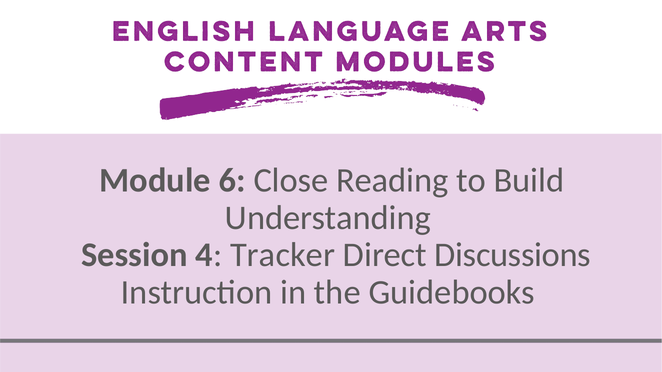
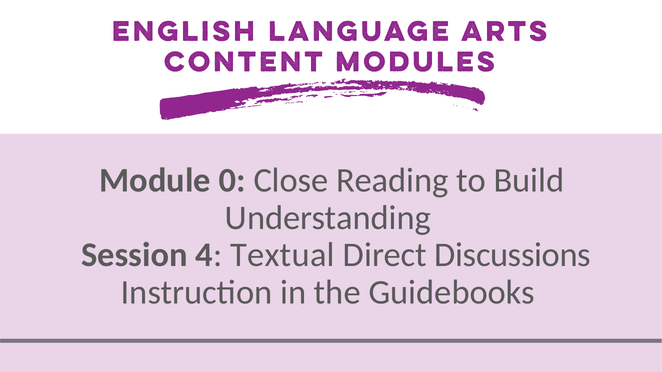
6: 6 -> 0
Tracker: Tracker -> Textual
